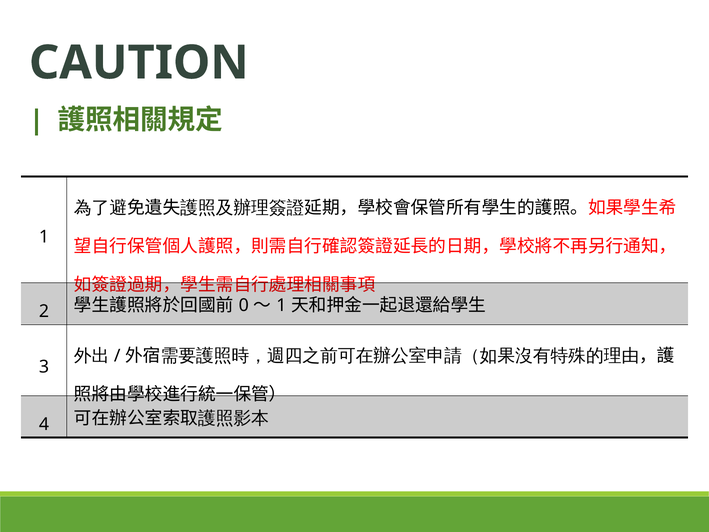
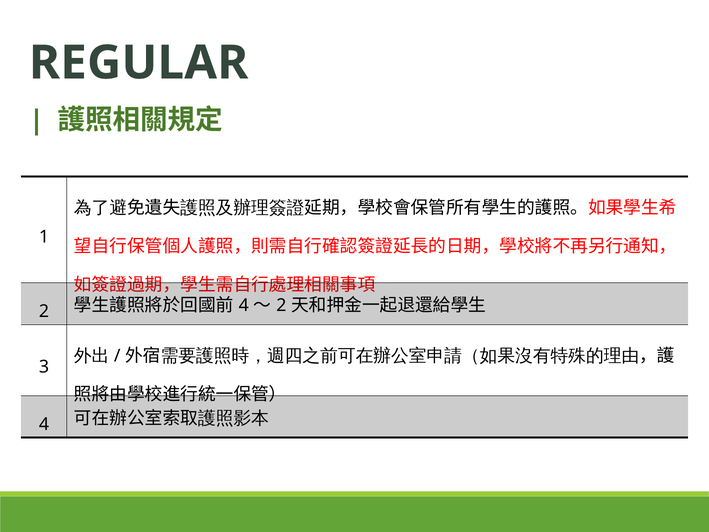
CAUTION: CAUTION -> REGULAR
0 at (244, 305): 0 -> 4
1 at (281, 305): 1 -> 2
